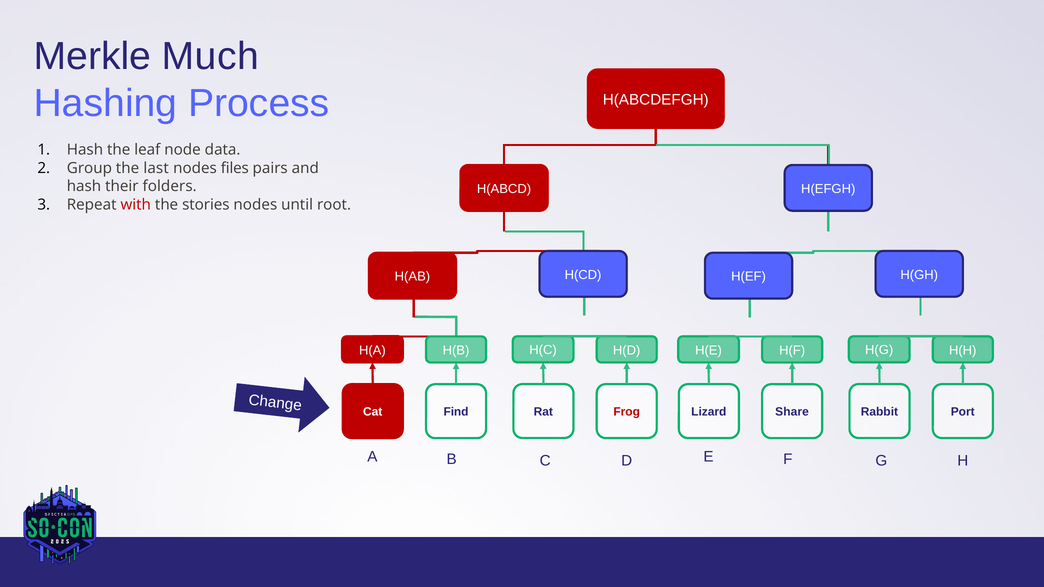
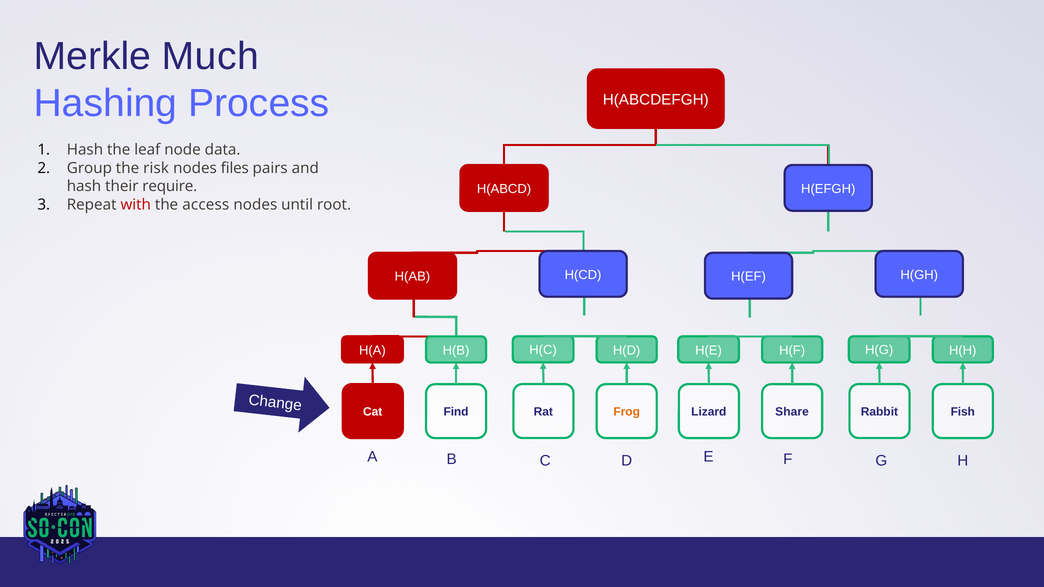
last: last -> risk
folders: folders -> require
stories: stories -> access
Frog colour: red -> orange
Port: Port -> Fish
